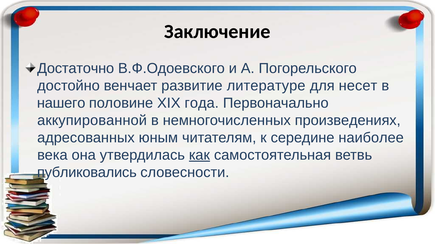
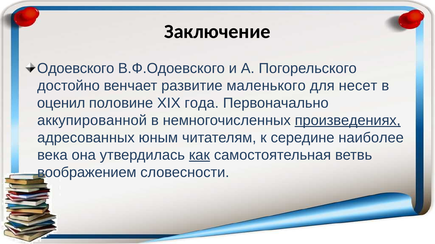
Достаточно: Достаточно -> Одоевского
литературе: литературе -> маленького
нашего: нашего -> оценил
произведениях underline: none -> present
публиковались: публиковались -> воображением
